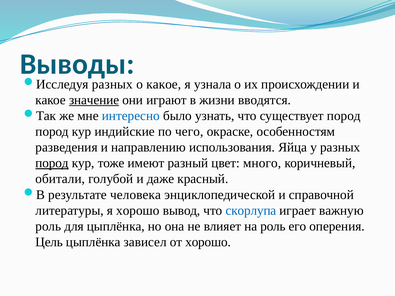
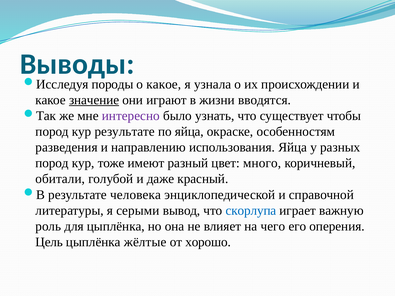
разных at (112, 84): разных -> породы
интересно colour: blue -> purple
существует пород: пород -> чтобы
кур индийские: индийские -> результате
по чего: чего -> яйца
пород at (52, 163) underline: present -> none
я хорошо: хорошо -> серыми
на роль: роль -> чего
зависел: зависел -> жёлтые
